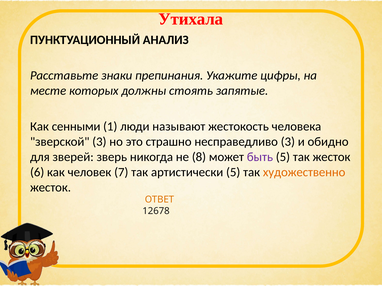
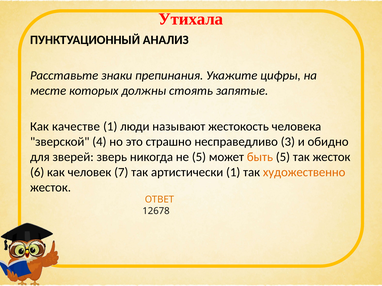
сенными: сенными -> качестве
зверской 3: 3 -> 4
не 8: 8 -> 5
быть colour: purple -> orange
артистически 5: 5 -> 1
